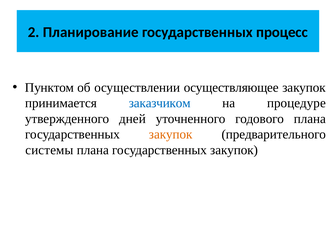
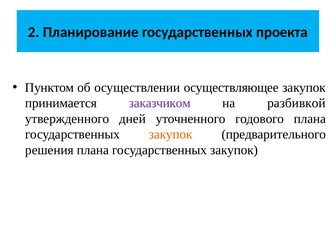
процесс: процесс -> проекта
заказчиком colour: blue -> purple
процедуре: процедуре -> разбивкой
системы: системы -> решения
